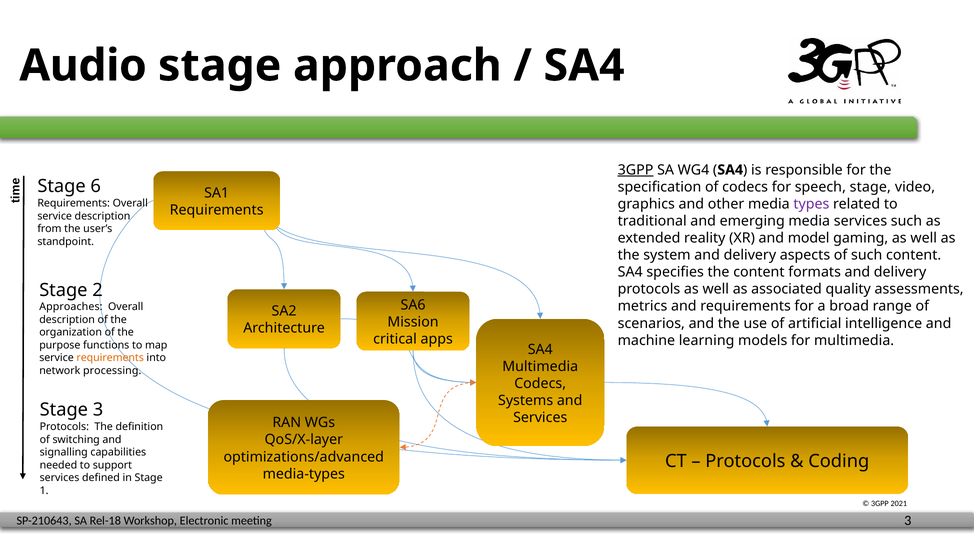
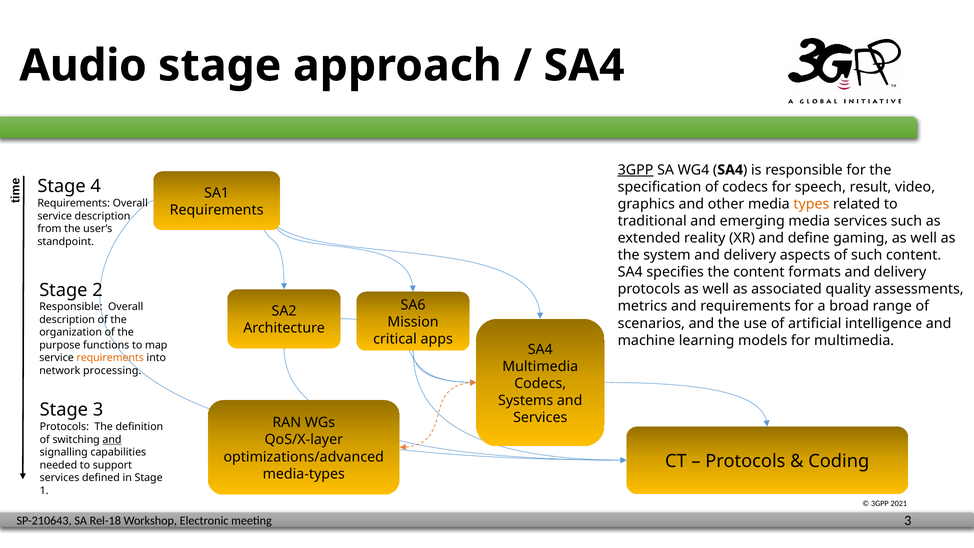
6: 6 -> 4
speech stage: stage -> result
types colour: purple -> orange
model: model -> define
Approaches at (71, 307): Approaches -> Responsible
and at (112, 439) underline: none -> present
